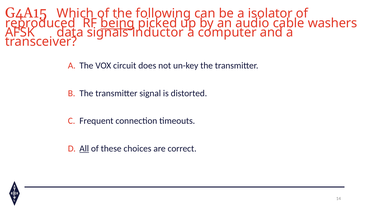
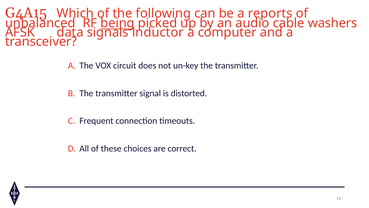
isolator: isolator -> reports
reproduced: reproduced -> unbalanced
All underline: present -> none
